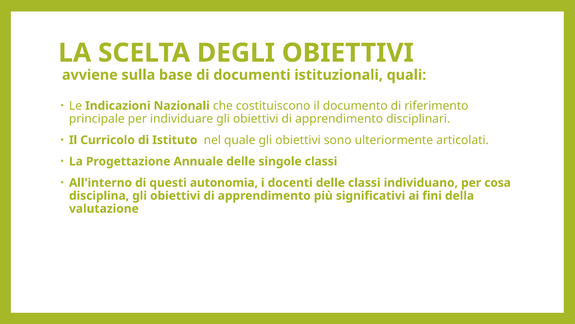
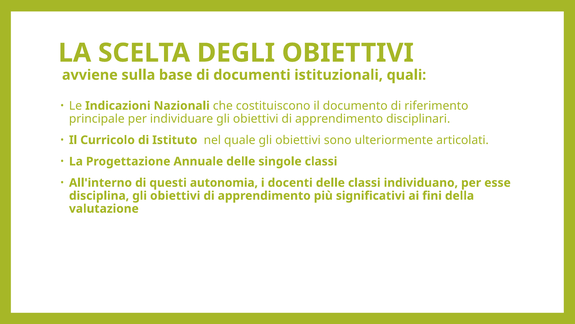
cosa: cosa -> esse
